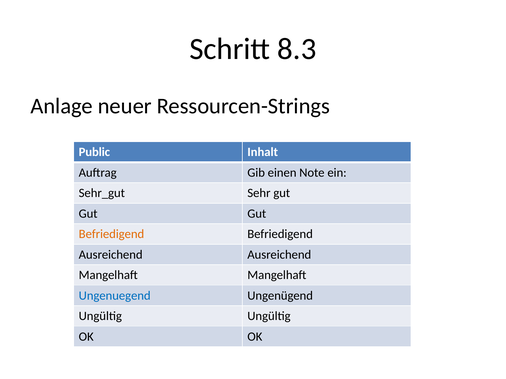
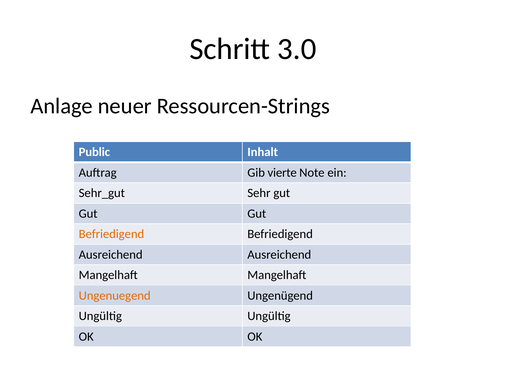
8.3: 8.3 -> 3.0
einen: einen -> vierte
Ungenuegend colour: blue -> orange
